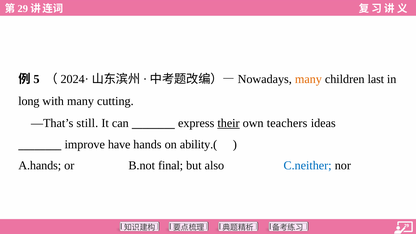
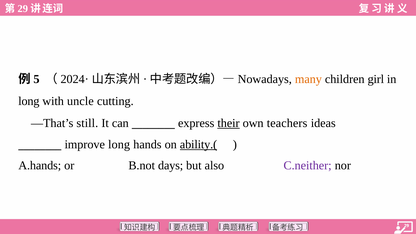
last: last -> girl
with many: many -> uncle
improve have: have -> long
ability.( underline: none -> present
final: final -> days
C.neither colour: blue -> purple
